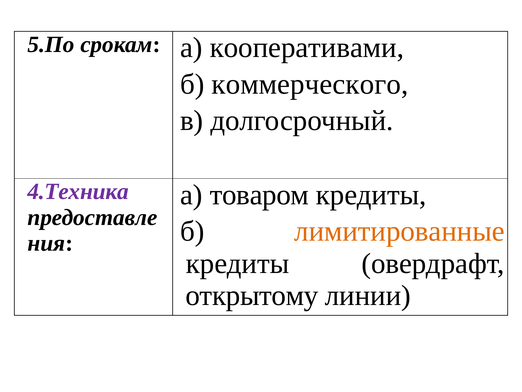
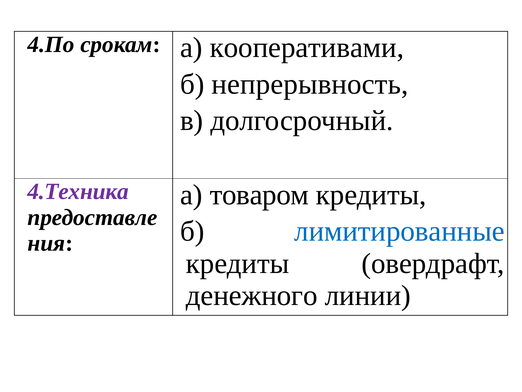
5.По: 5.По -> 4.По
коммерческого: коммерческого -> непрерывность
лимитированные colour: orange -> blue
открытому: открытому -> денежного
